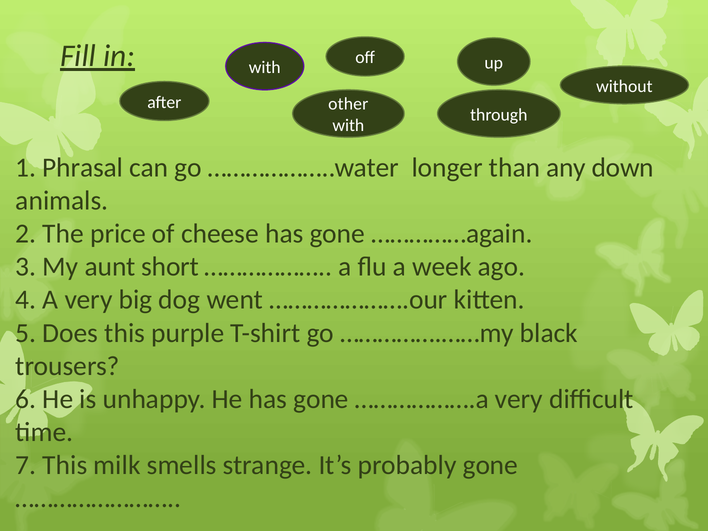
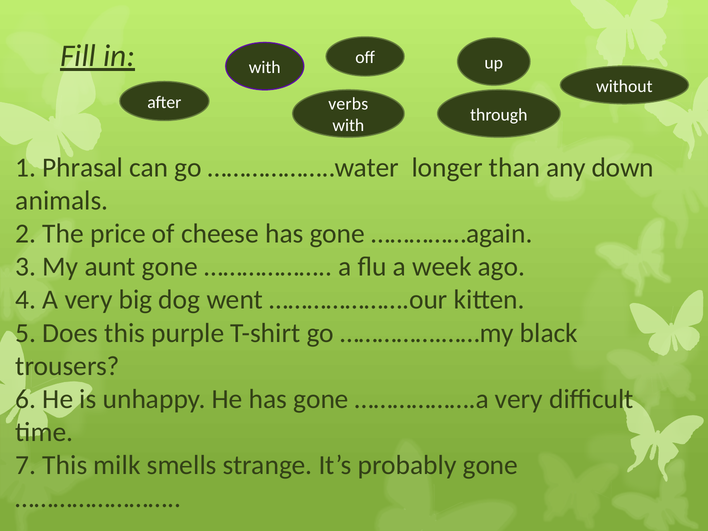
other: other -> verbs
aunt short: short -> gone
